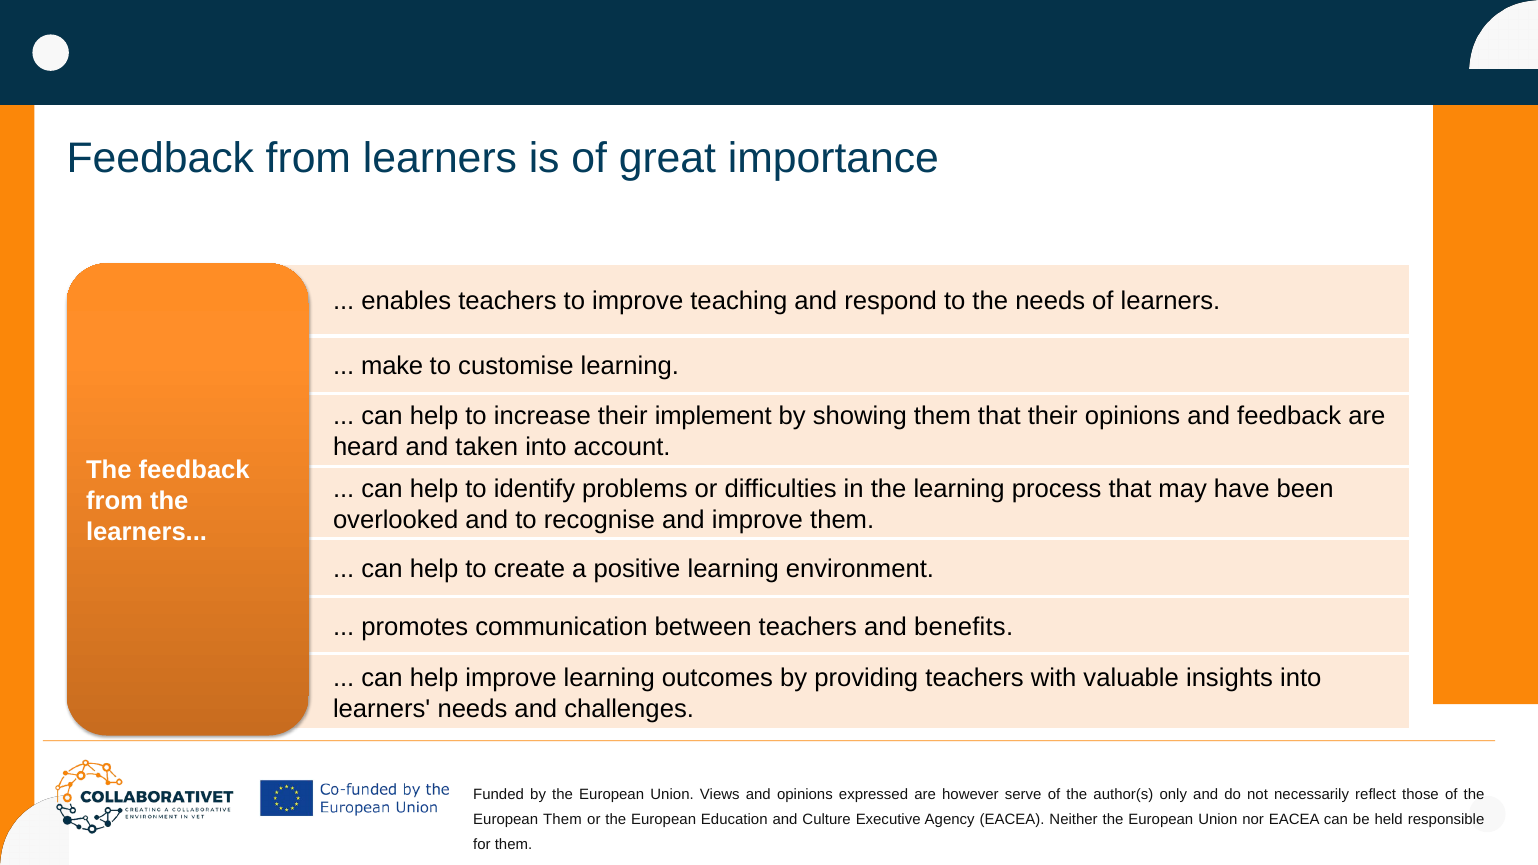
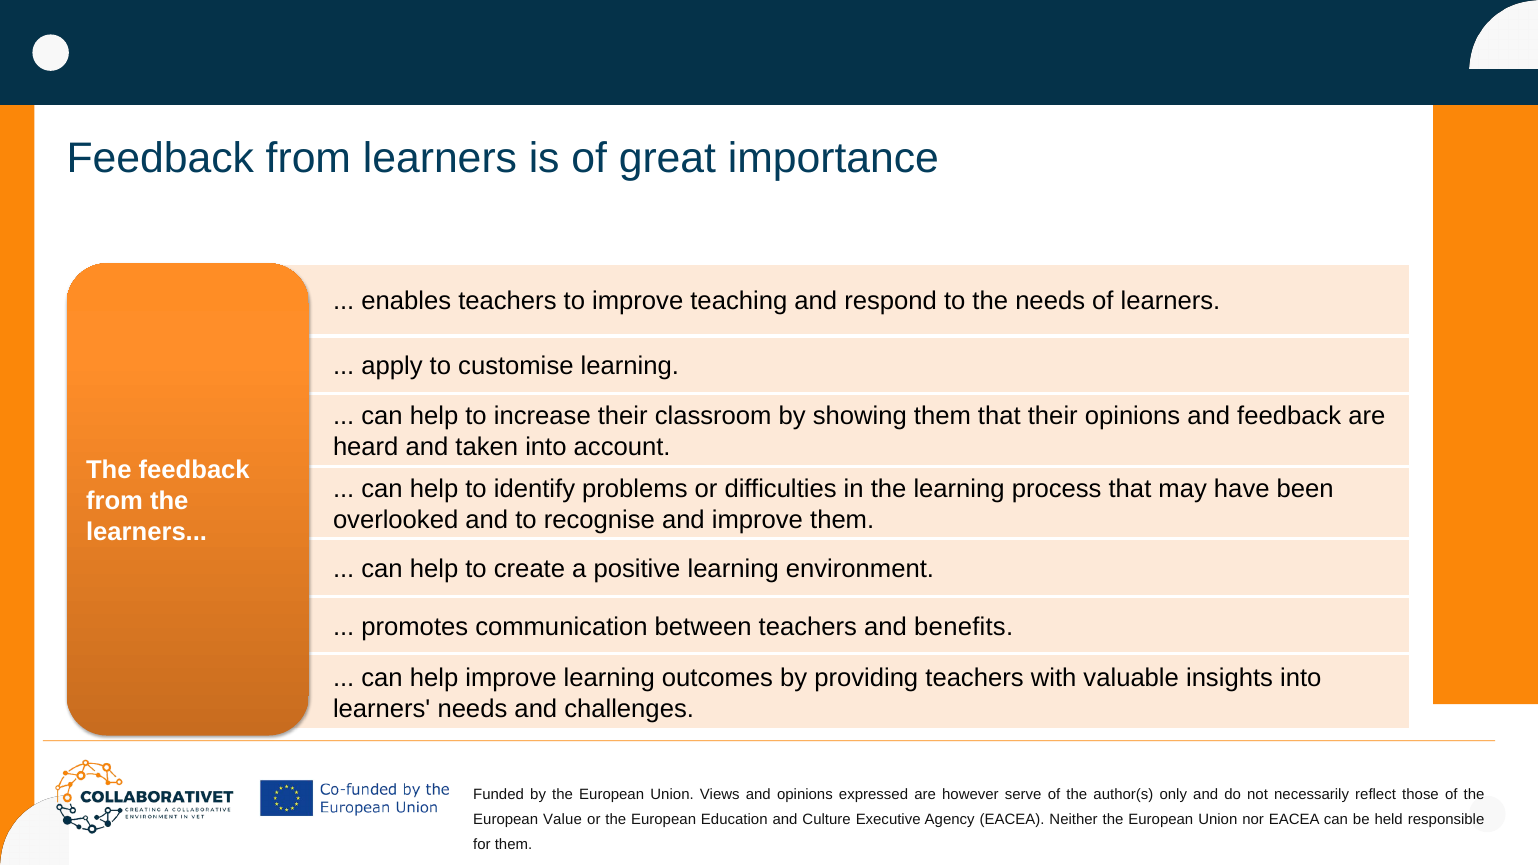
make: make -> apply
implement: implement -> classroom
European Them: Them -> Value
